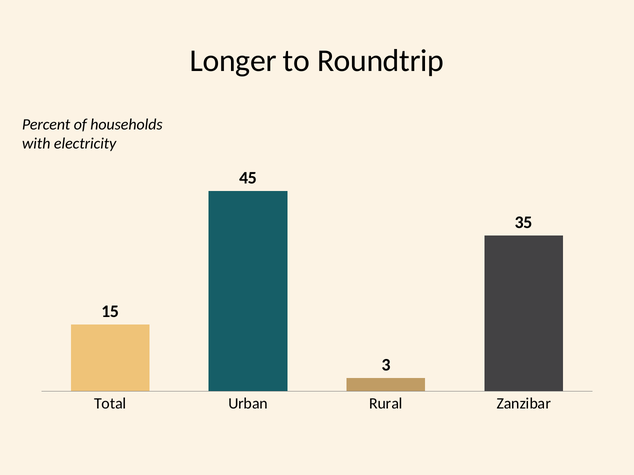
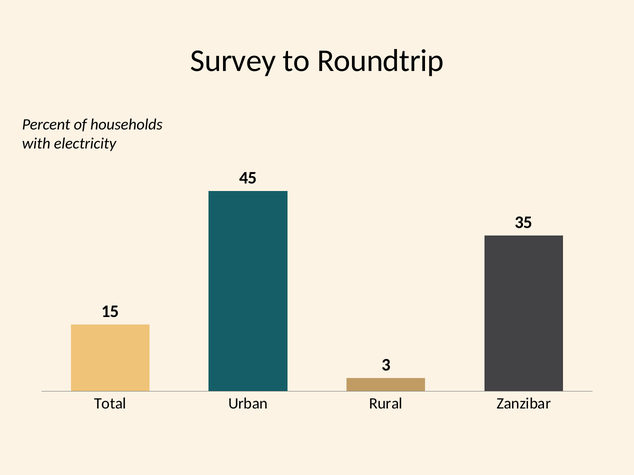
Longer: Longer -> Survey
